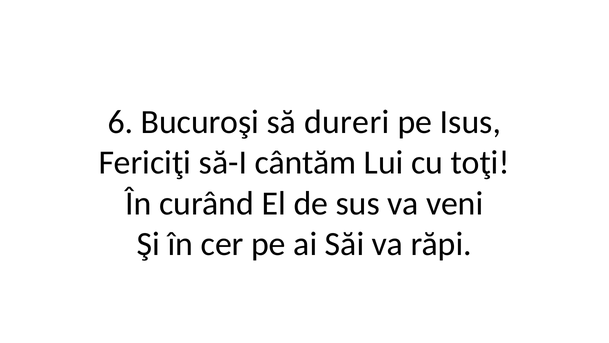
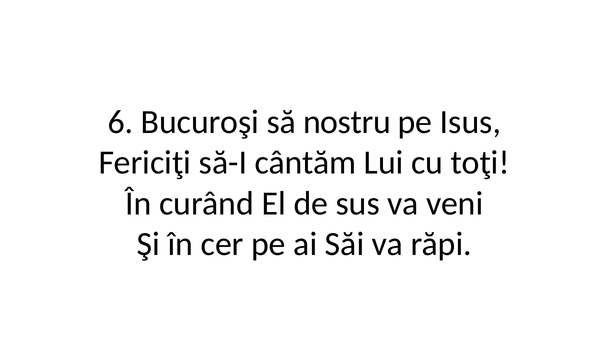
dureri: dureri -> nostru
